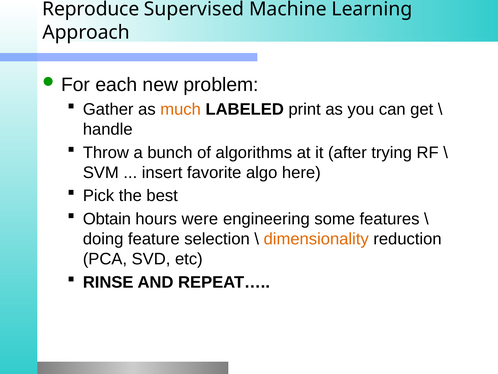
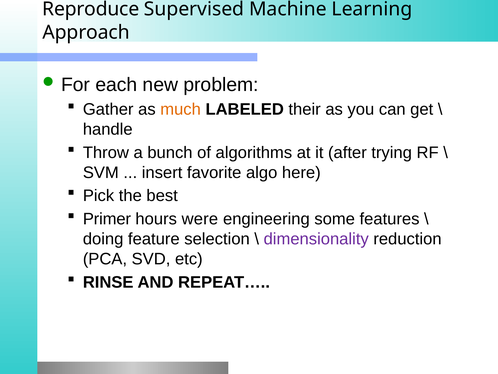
print: print -> their
Obtain: Obtain -> Primer
dimensionality colour: orange -> purple
